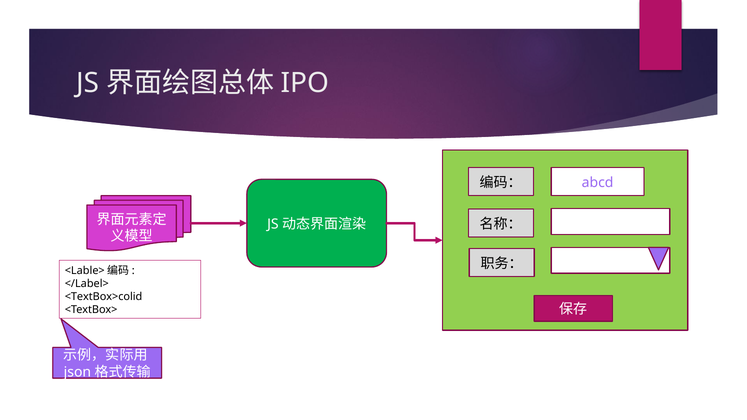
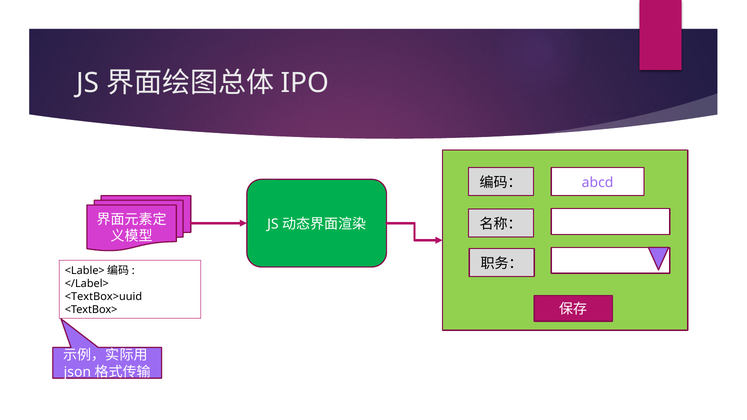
<TextBox>colid: <TextBox>colid -> <TextBox>uuid
